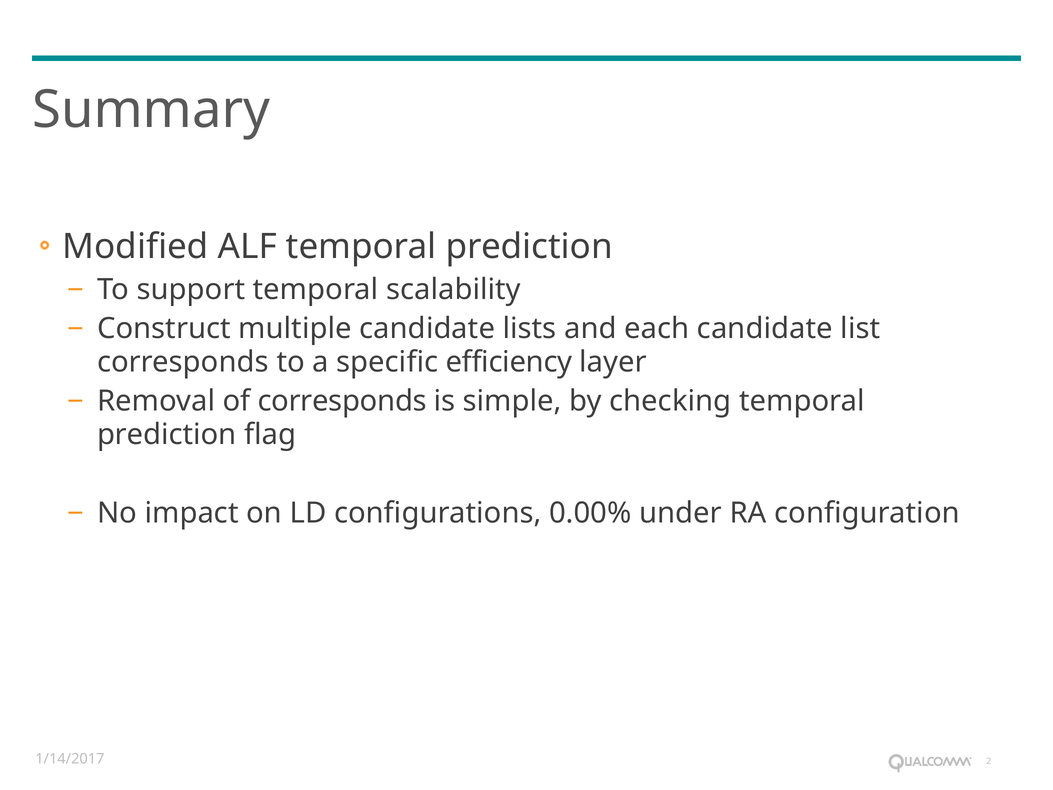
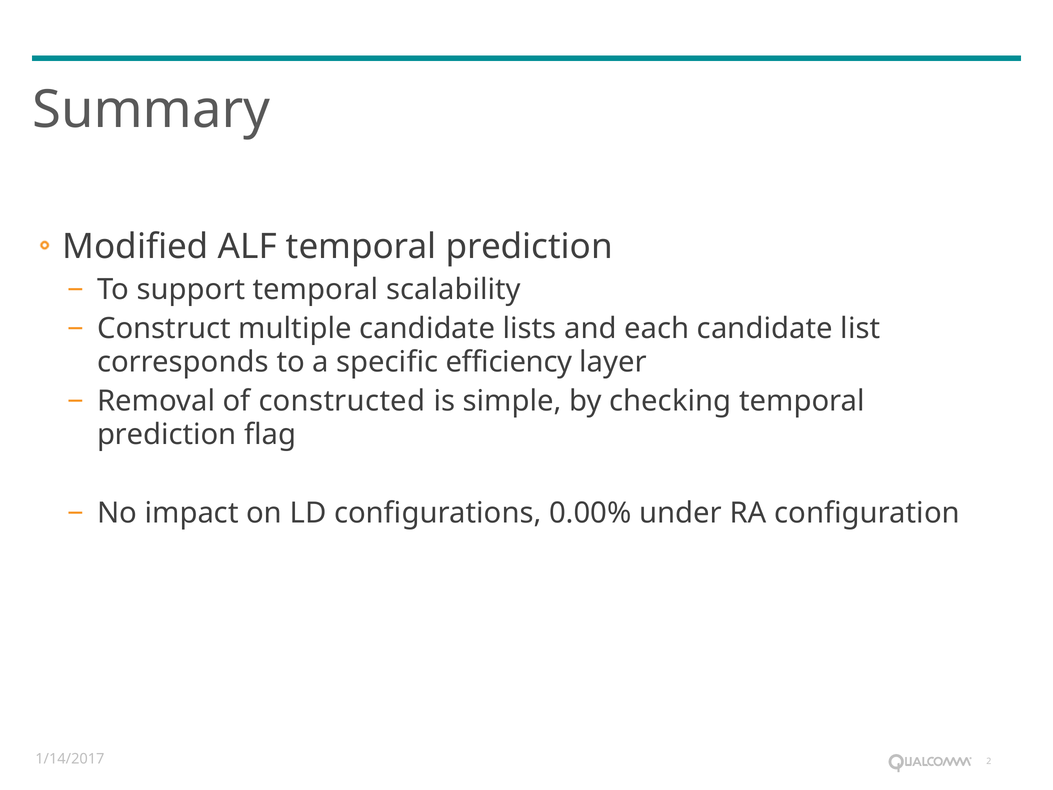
of corresponds: corresponds -> constructed
